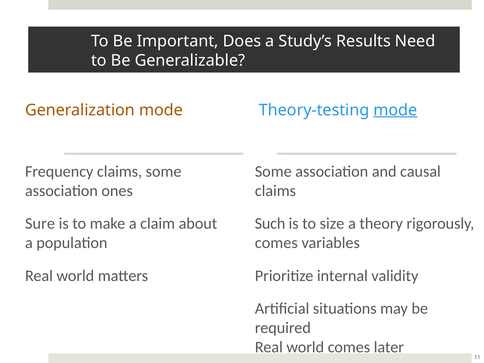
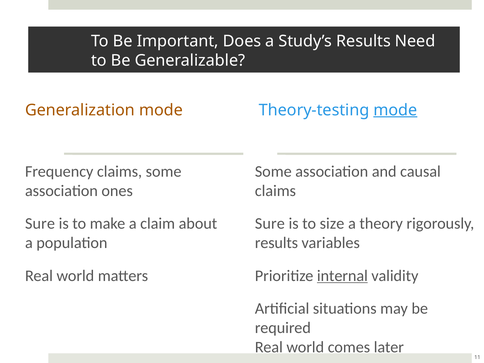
Such at (270, 224): Such -> Sure
comes at (276, 243): comes -> results
internal underline: none -> present
